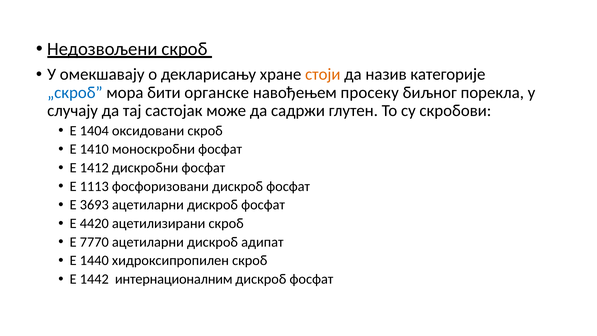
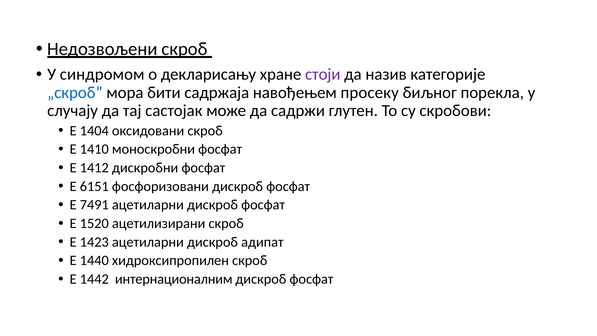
омекшавају: омекшавају -> синдромом
стоји colour: orange -> purple
органске: органске -> садржаја
1113: 1113 -> 6151
3693: 3693 -> 7491
4420: 4420 -> 1520
7770: 7770 -> 1423
